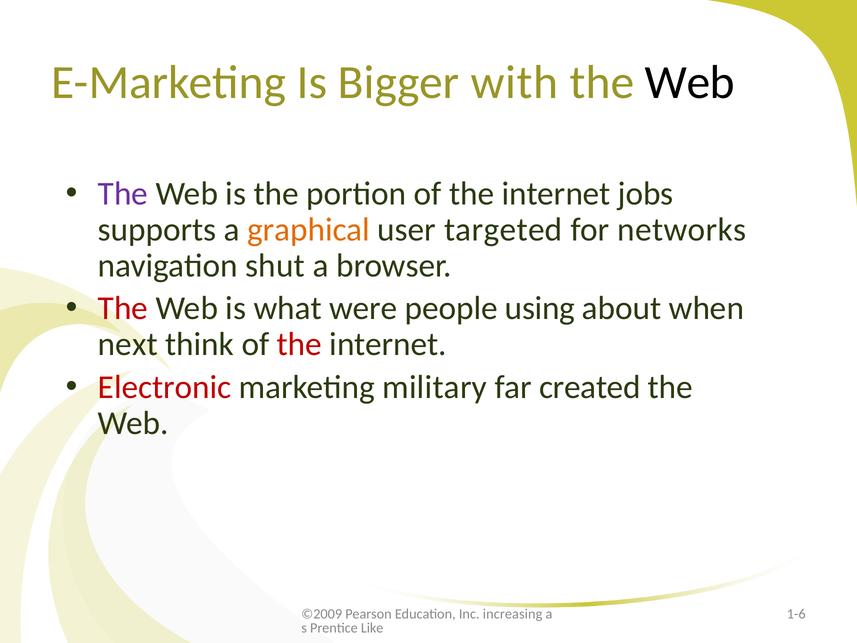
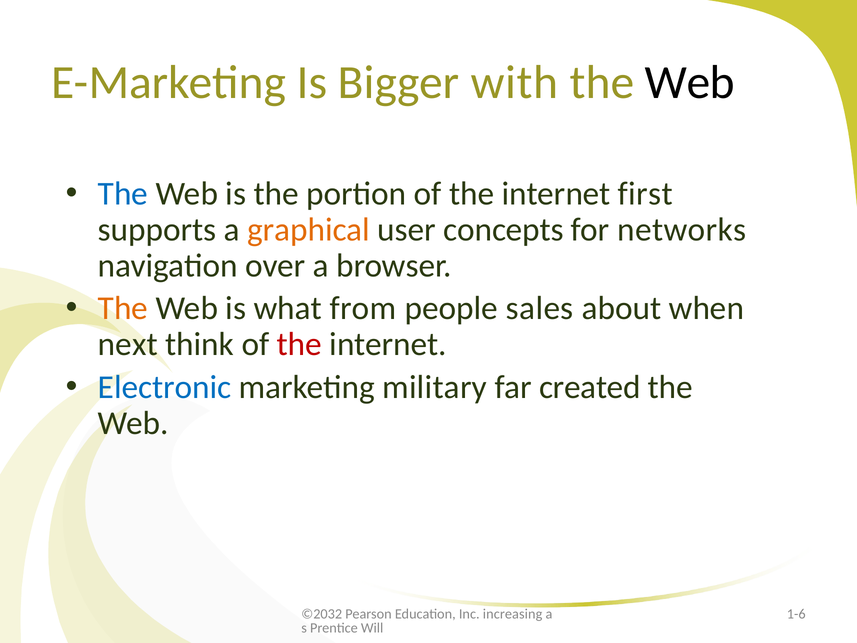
The at (123, 193) colour: purple -> blue
jobs: jobs -> first
targeted: targeted -> concepts
shut: shut -> over
The at (123, 308) colour: red -> orange
were: were -> from
using: using -> sales
Electronic colour: red -> blue
©2009: ©2009 -> ©2032
Like: Like -> Will
